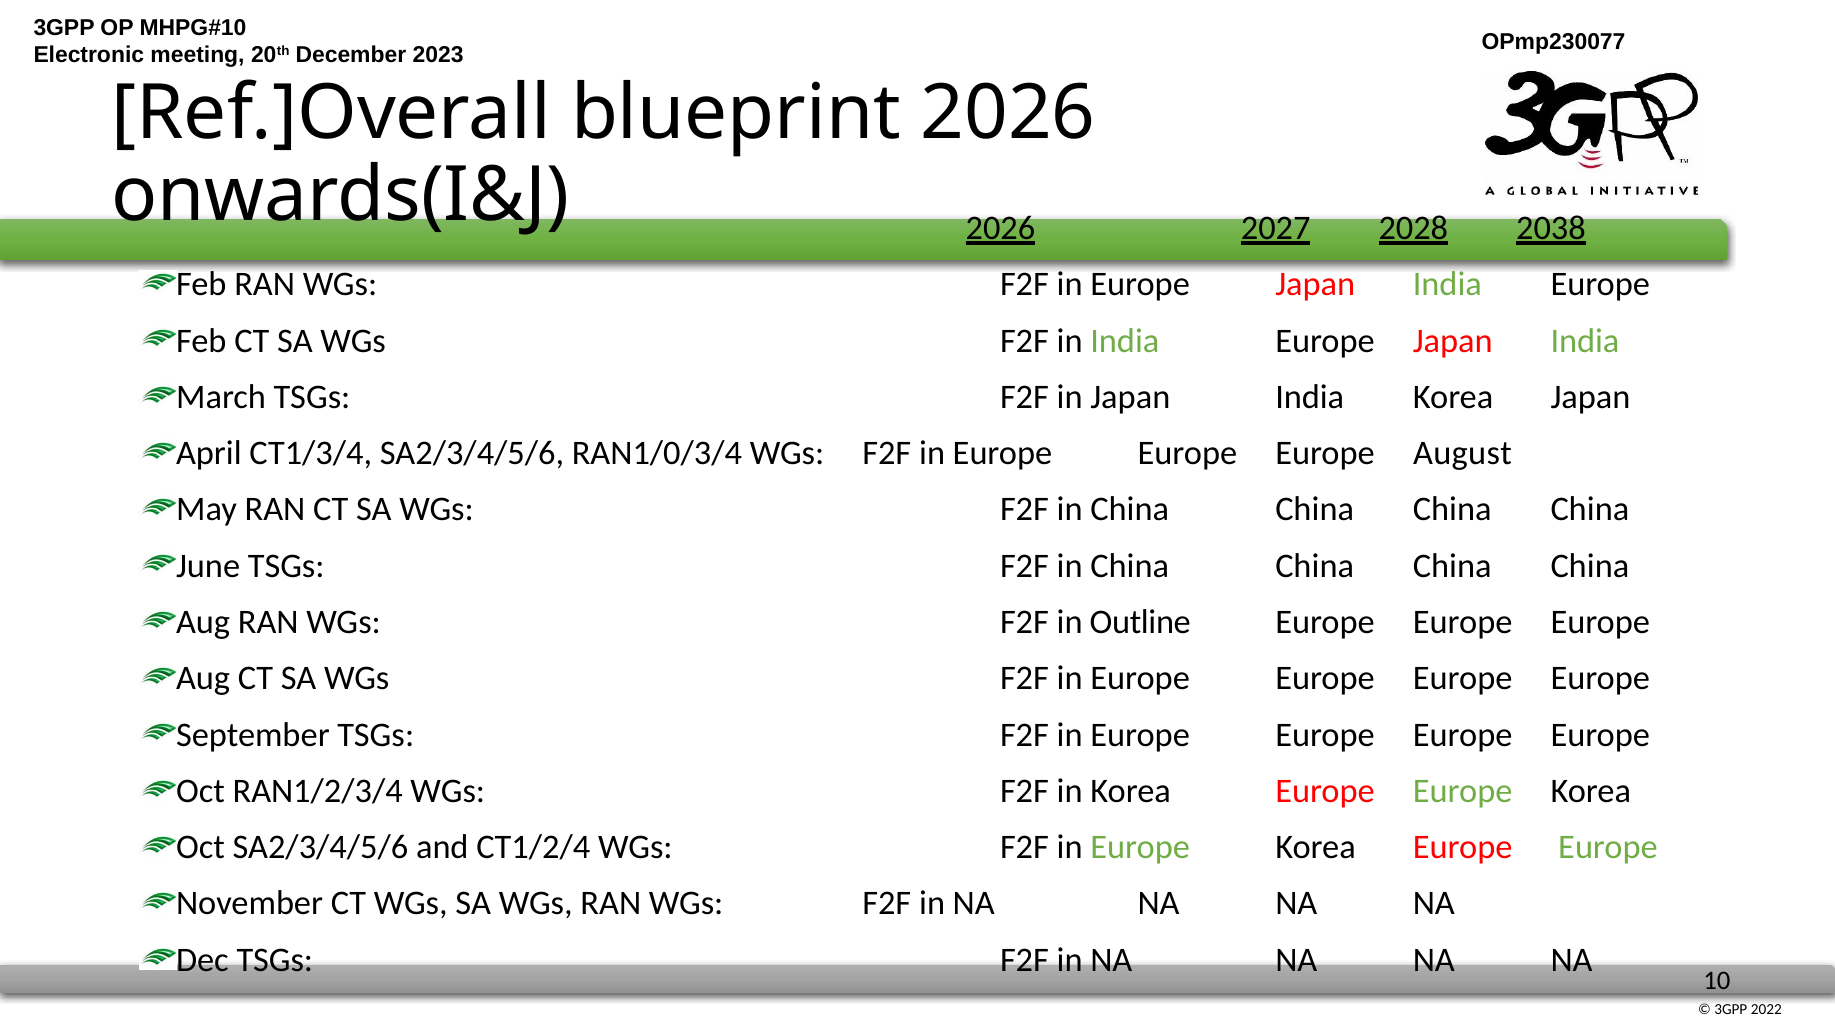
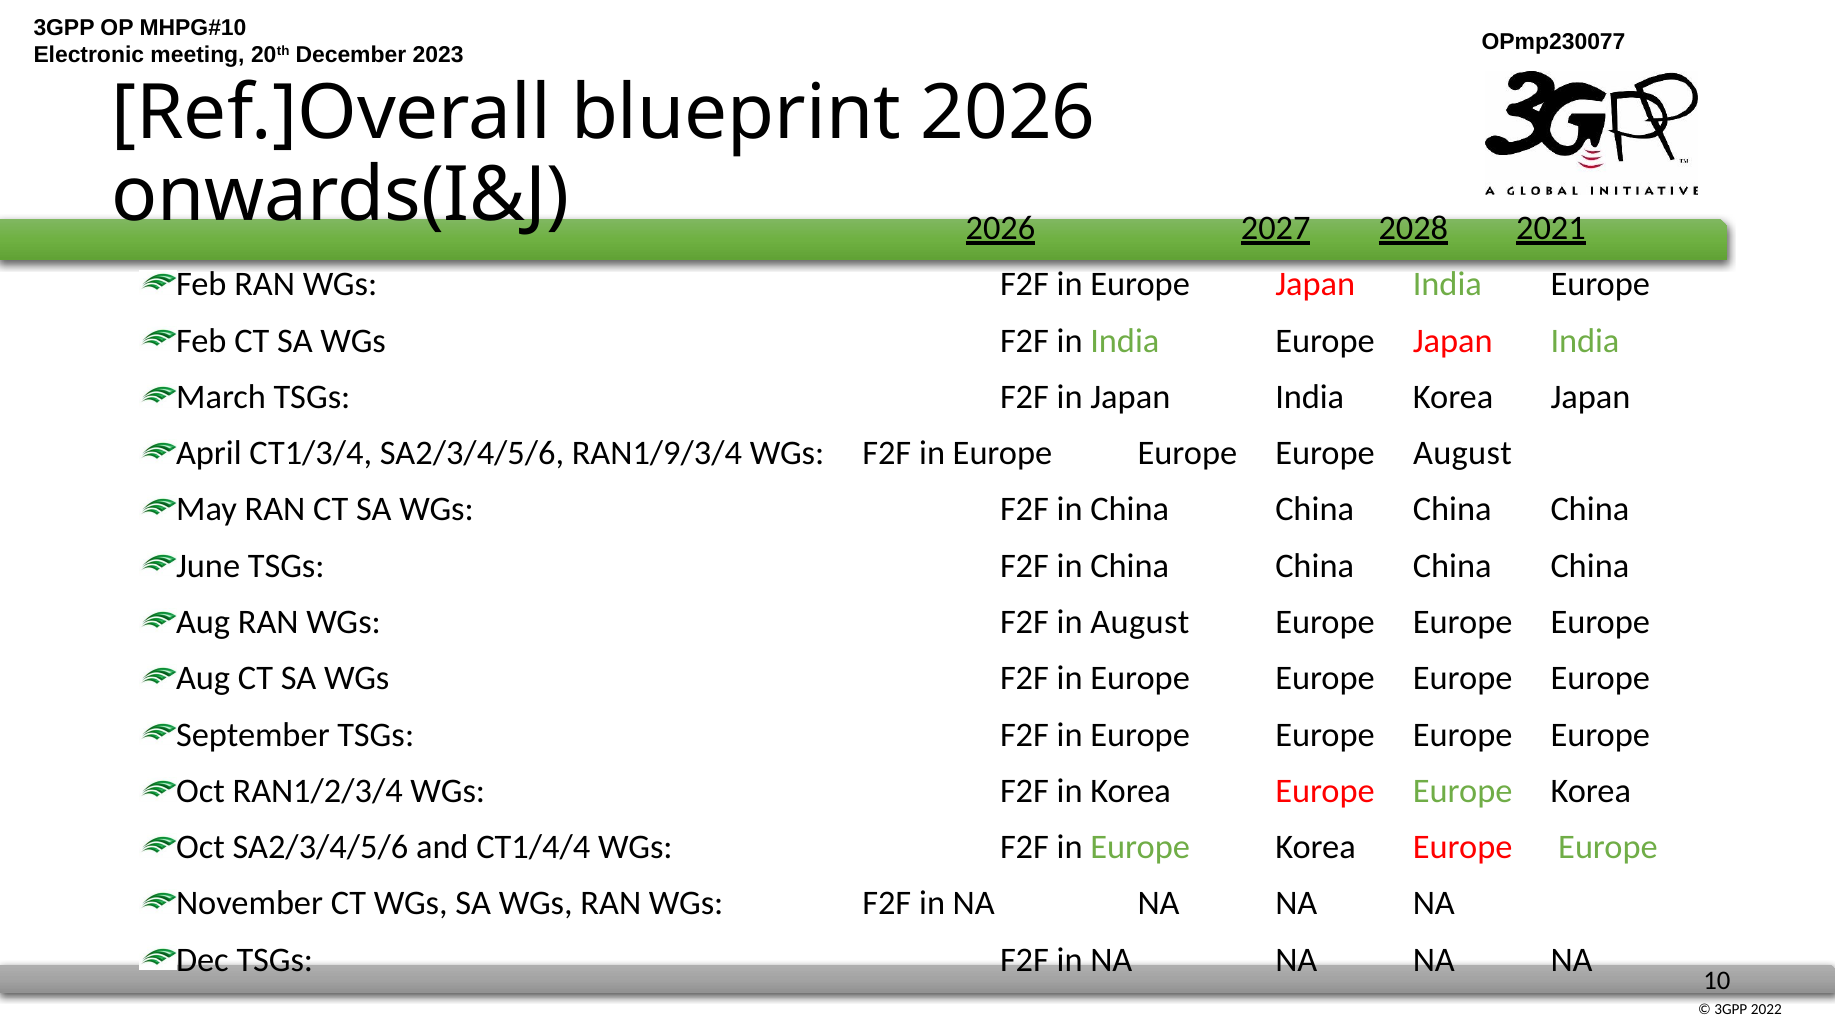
2038: 2038 -> 2021
RAN1/0/3/4: RAN1/0/3/4 -> RAN1/9/3/4
in Outline: Outline -> August
CT1/2/4: CT1/2/4 -> CT1/4/4
